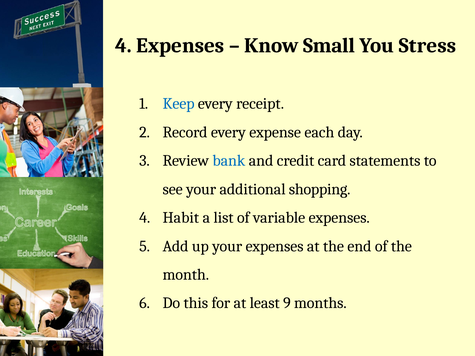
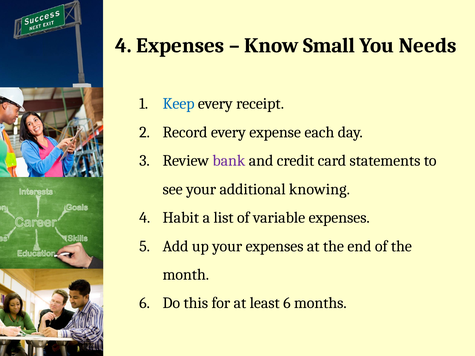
Stress: Stress -> Needs
bank colour: blue -> purple
shopping: shopping -> knowing
least 9: 9 -> 6
